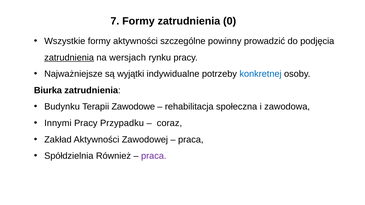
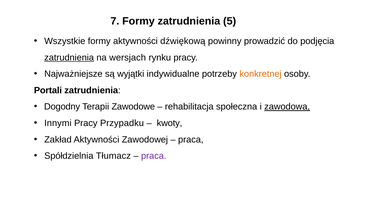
0: 0 -> 5
szczególne: szczególne -> dźwiękową
konkretnej colour: blue -> orange
Biurka: Biurka -> Portali
Budynku: Budynku -> Dogodny
zawodowa underline: none -> present
coraz: coraz -> kwoty
Również: Również -> Tłumacz
